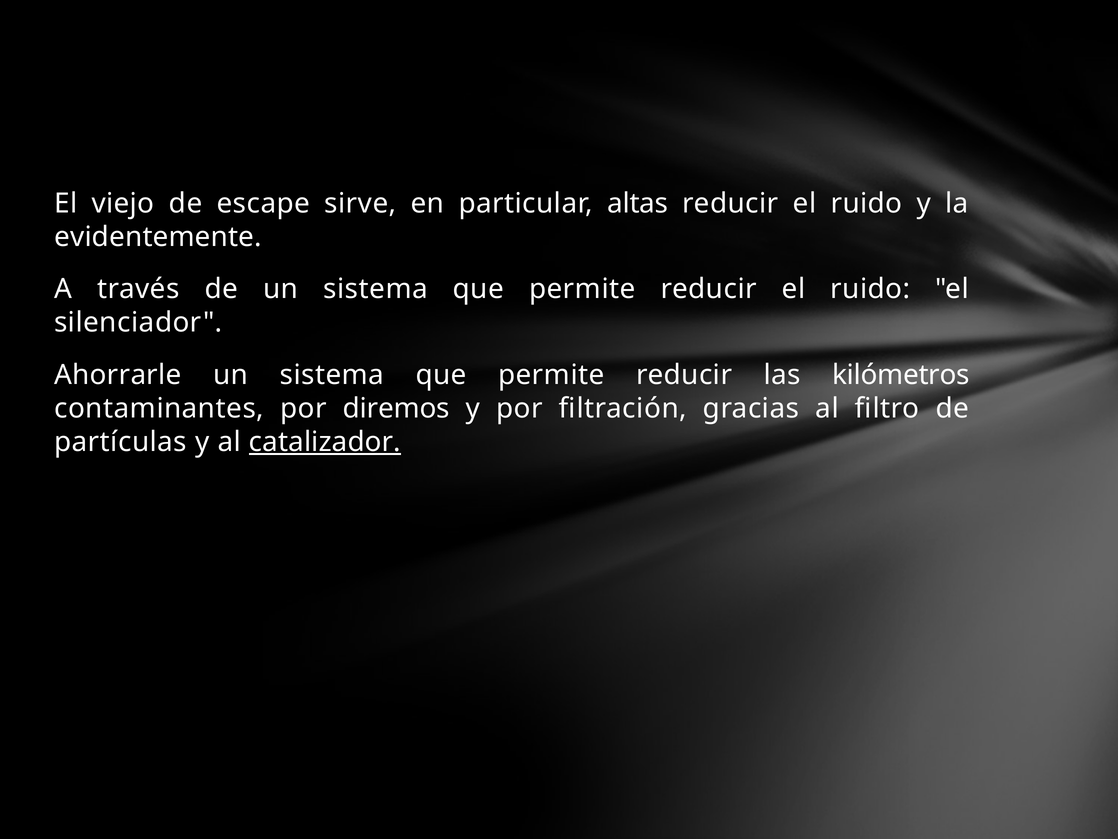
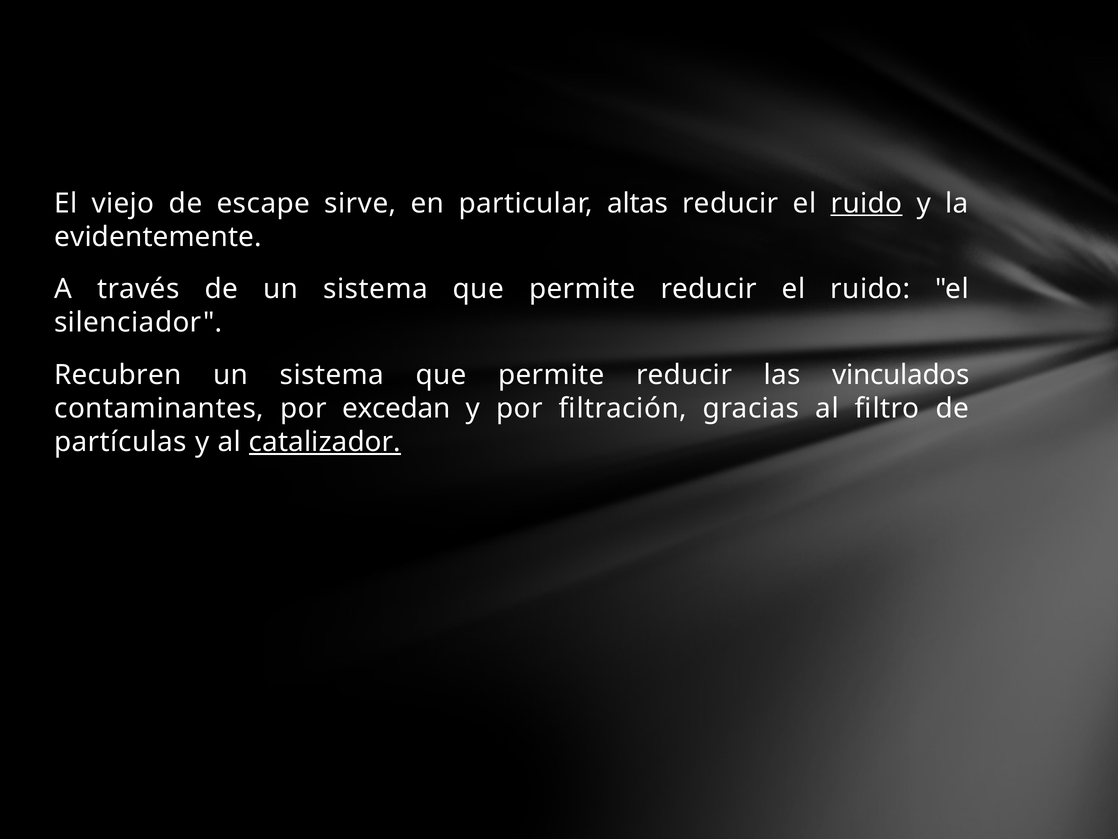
ruido at (866, 203) underline: none -> present
Ahorrarle: Ahorrarle -> Recubren
kilómetros: kilómetros -> vinculados
diremos: diremos -> excedan
